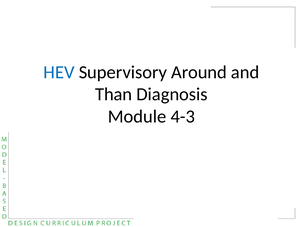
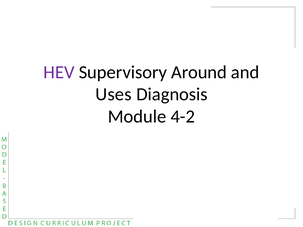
HEV colour: blue -> purple
Than: Than -> Uses
4-3: 4-3 -> 4-2
